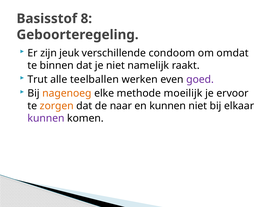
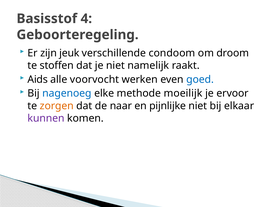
8: 8 -> 4
omdat: omdat -> droom
binnen: binnen -> stoffen
Trut: Trut -> Aids
teelballen: teelballen -> voorvocht
goed colour: purple -> blue
nagenoeg colour: orange -> blue
en kunnen: kunnen -> pijnlijke
